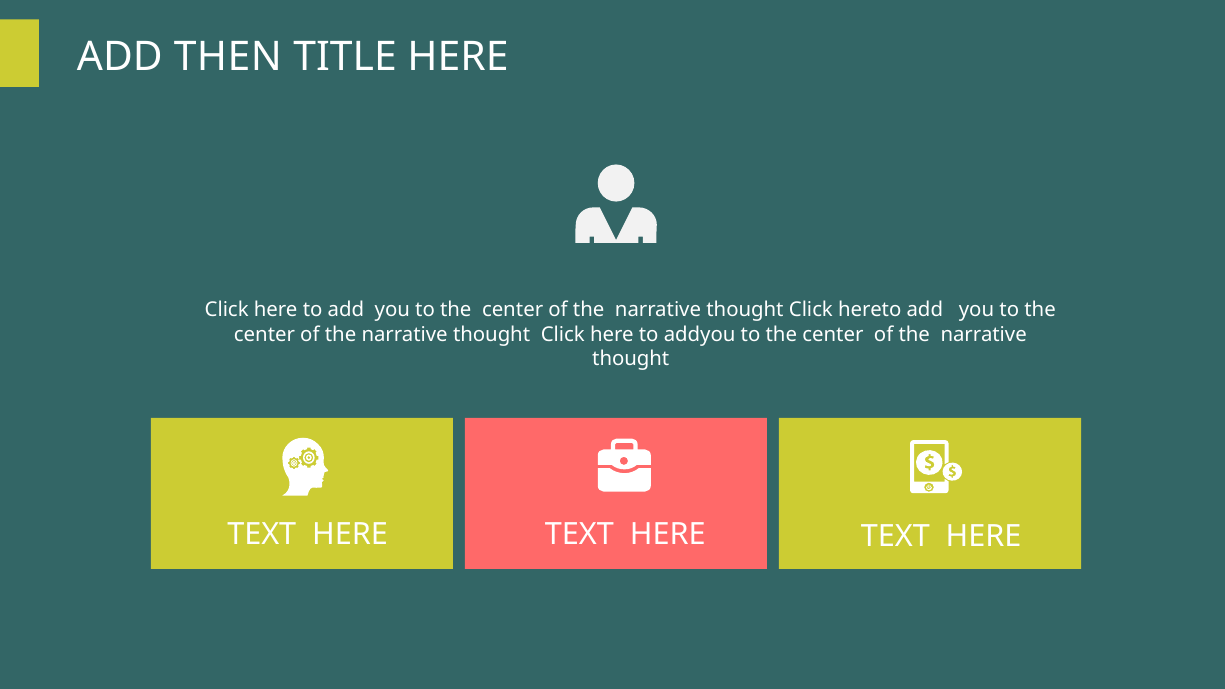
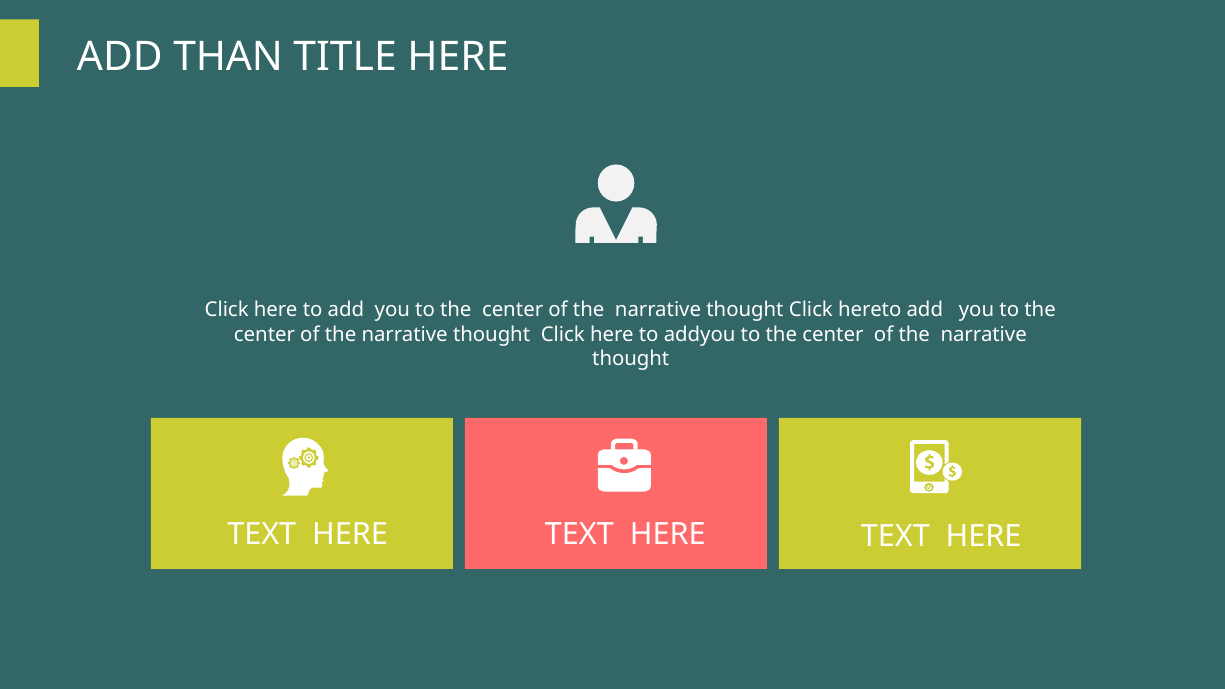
THEN: THEN -> THAN
